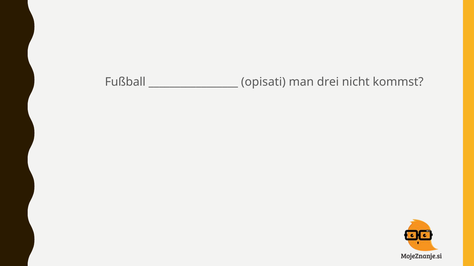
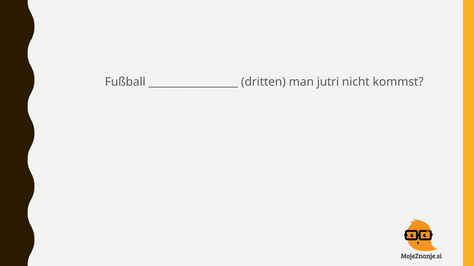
opisati: opisati -> dritten
drei: drei -> jutri
